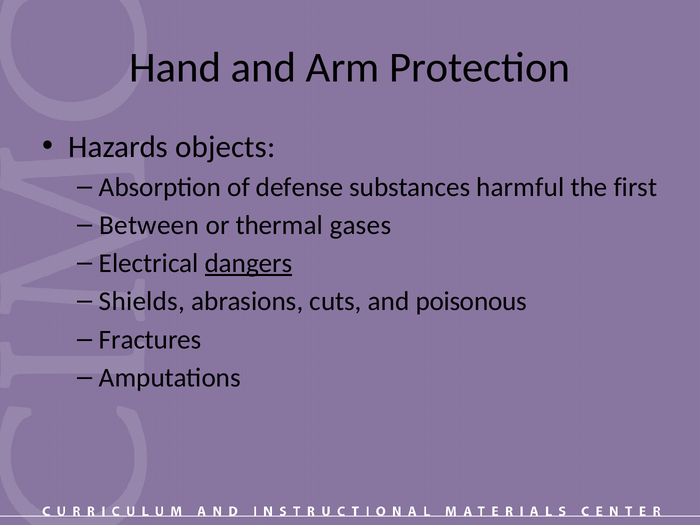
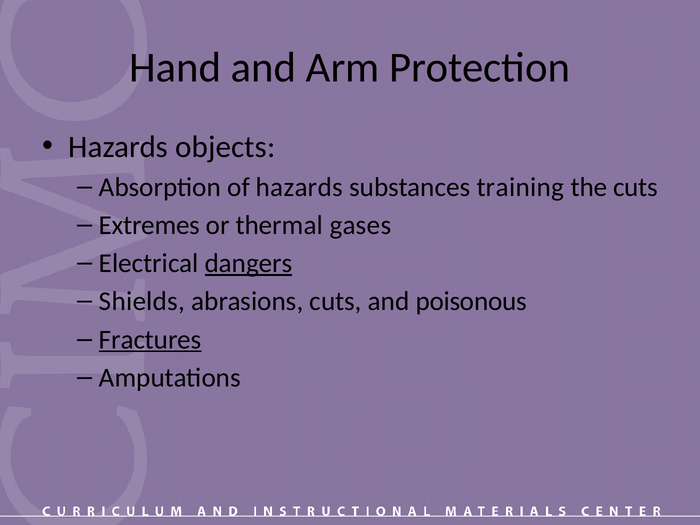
of defense: defense -> hazards
harmful: harmful -> training
the first: first -> cuts
Between: Between -> Extremes
Fractures underline: none -> present
